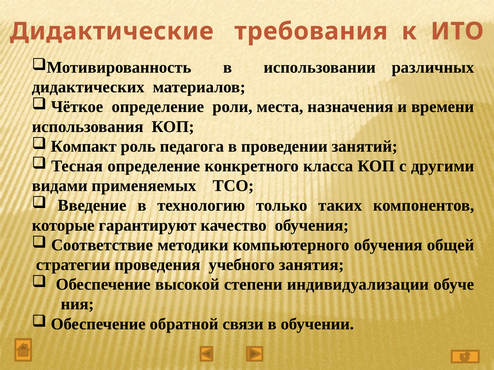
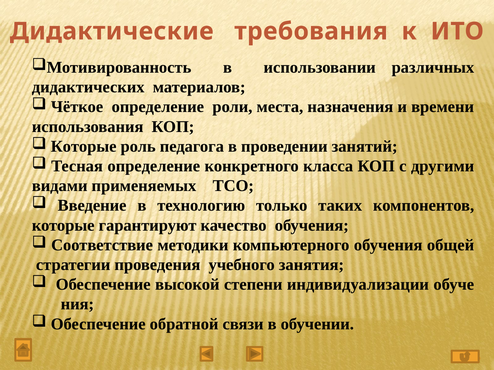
Компакт at (84, 147): Компакт -> Которые
